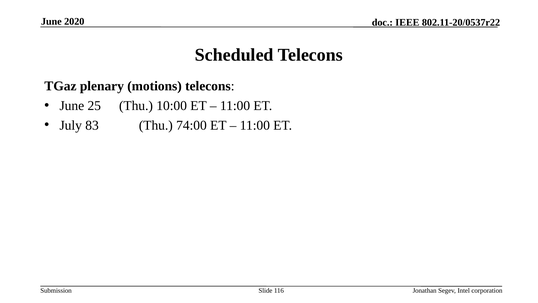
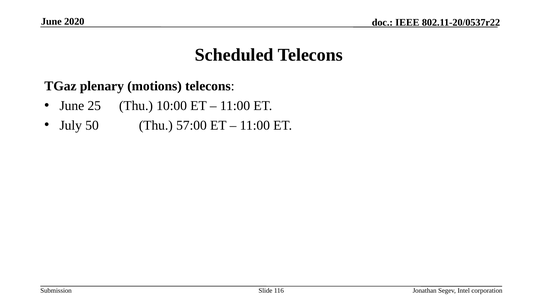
83: 83 -> 50
74:00: 74:00 -> 57:00
